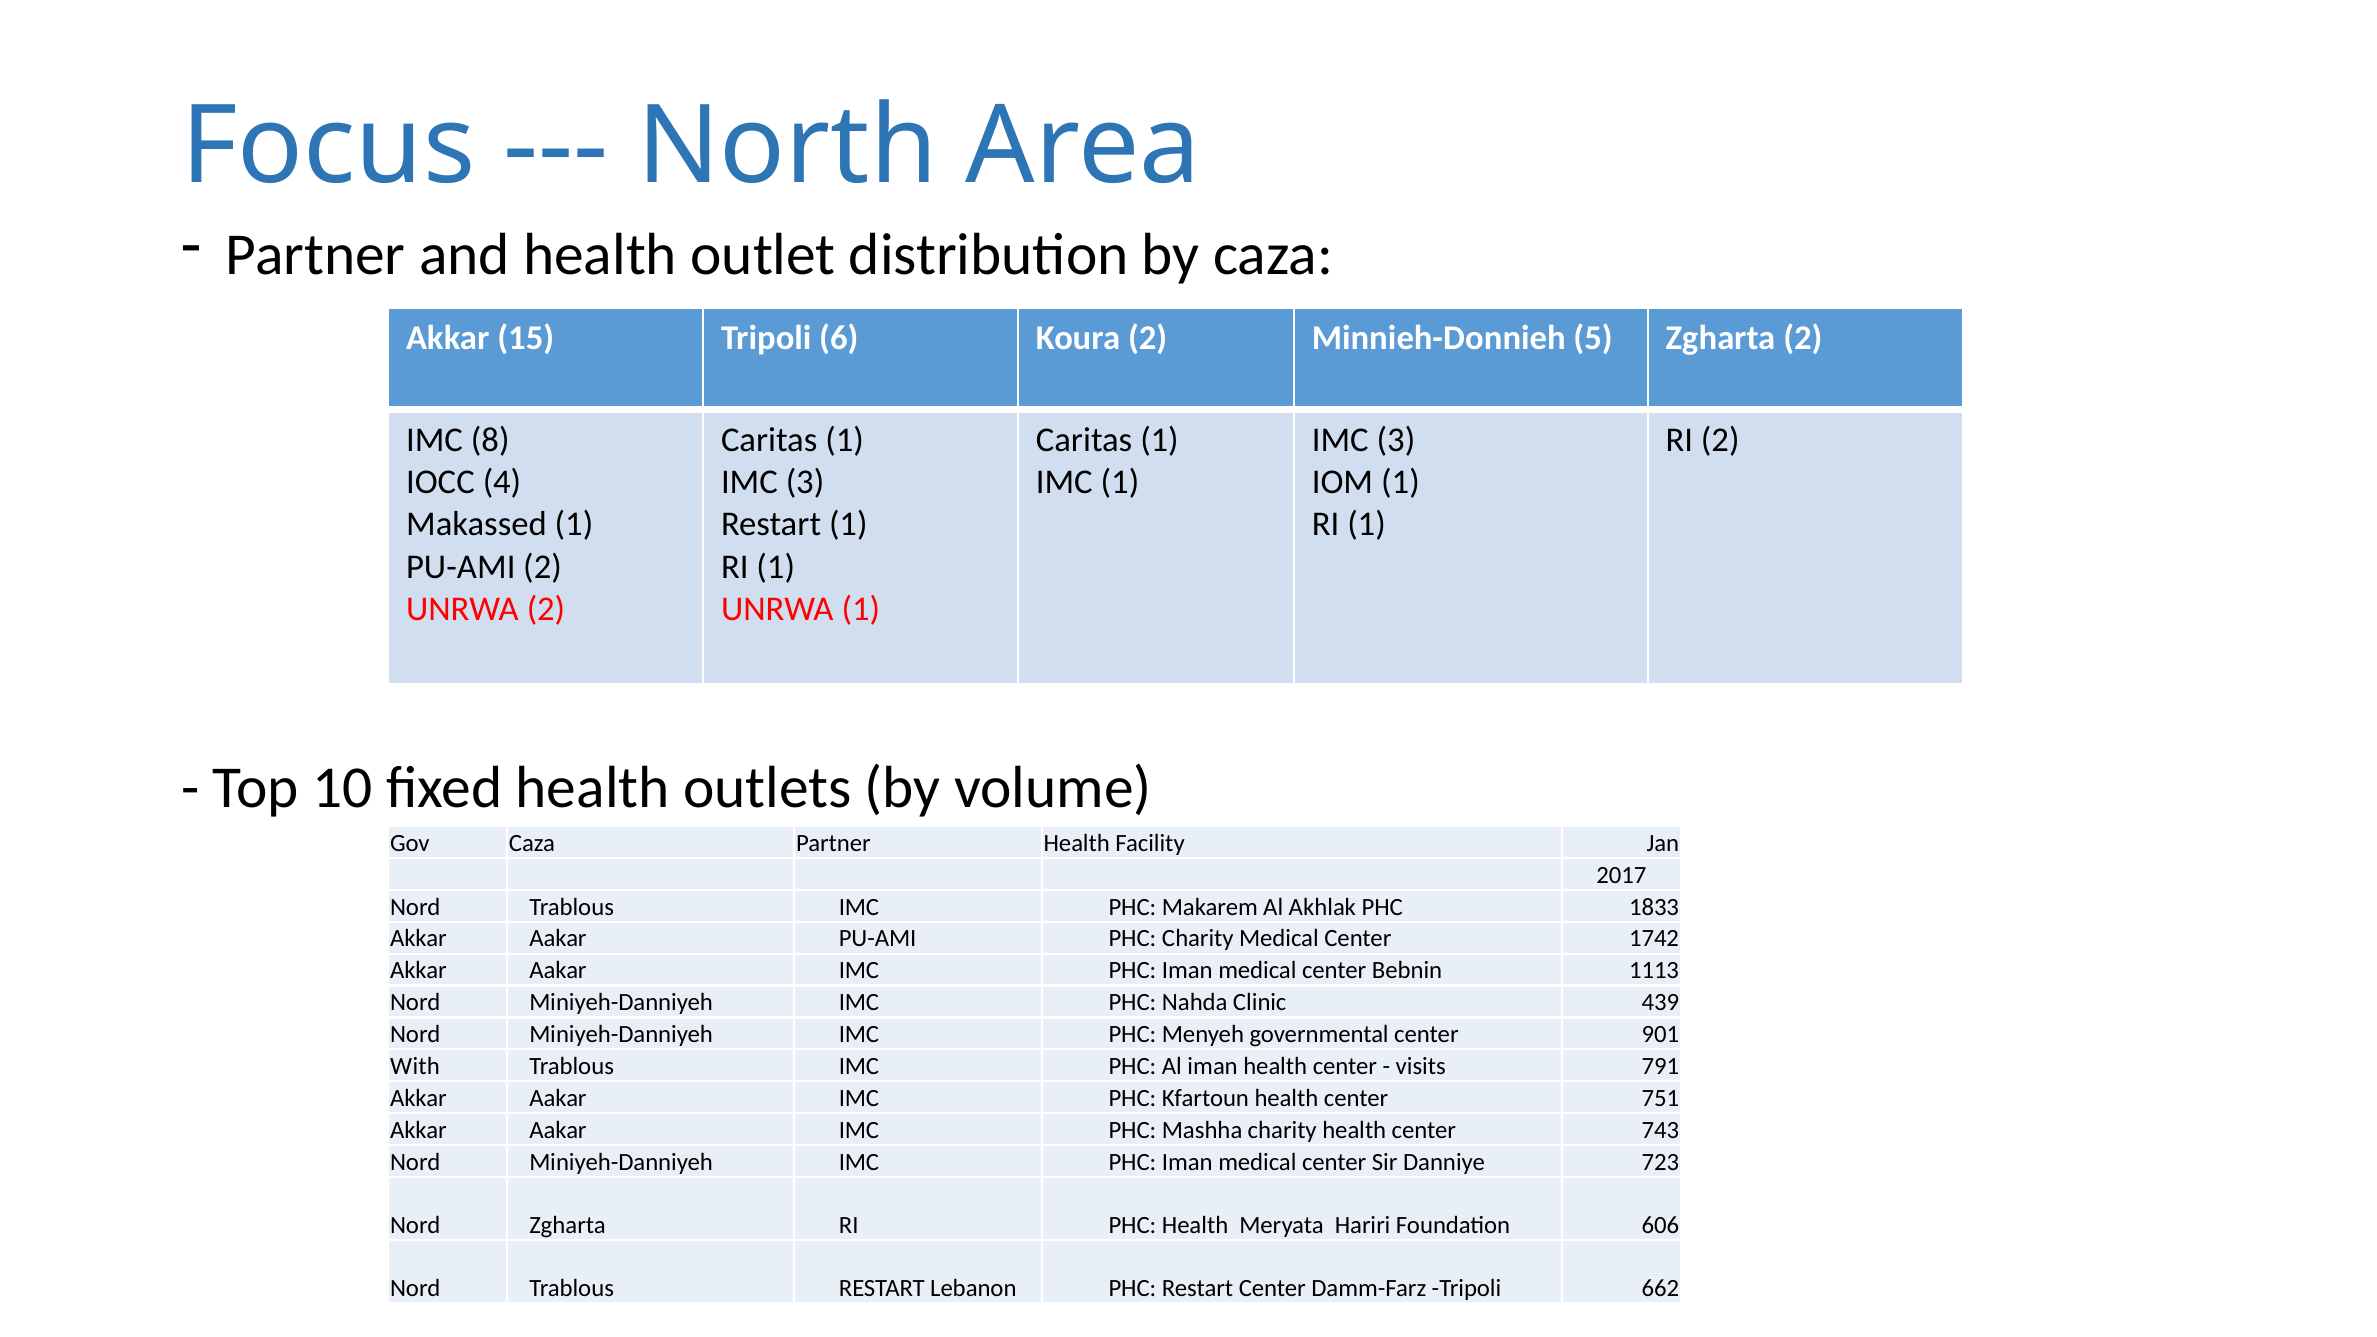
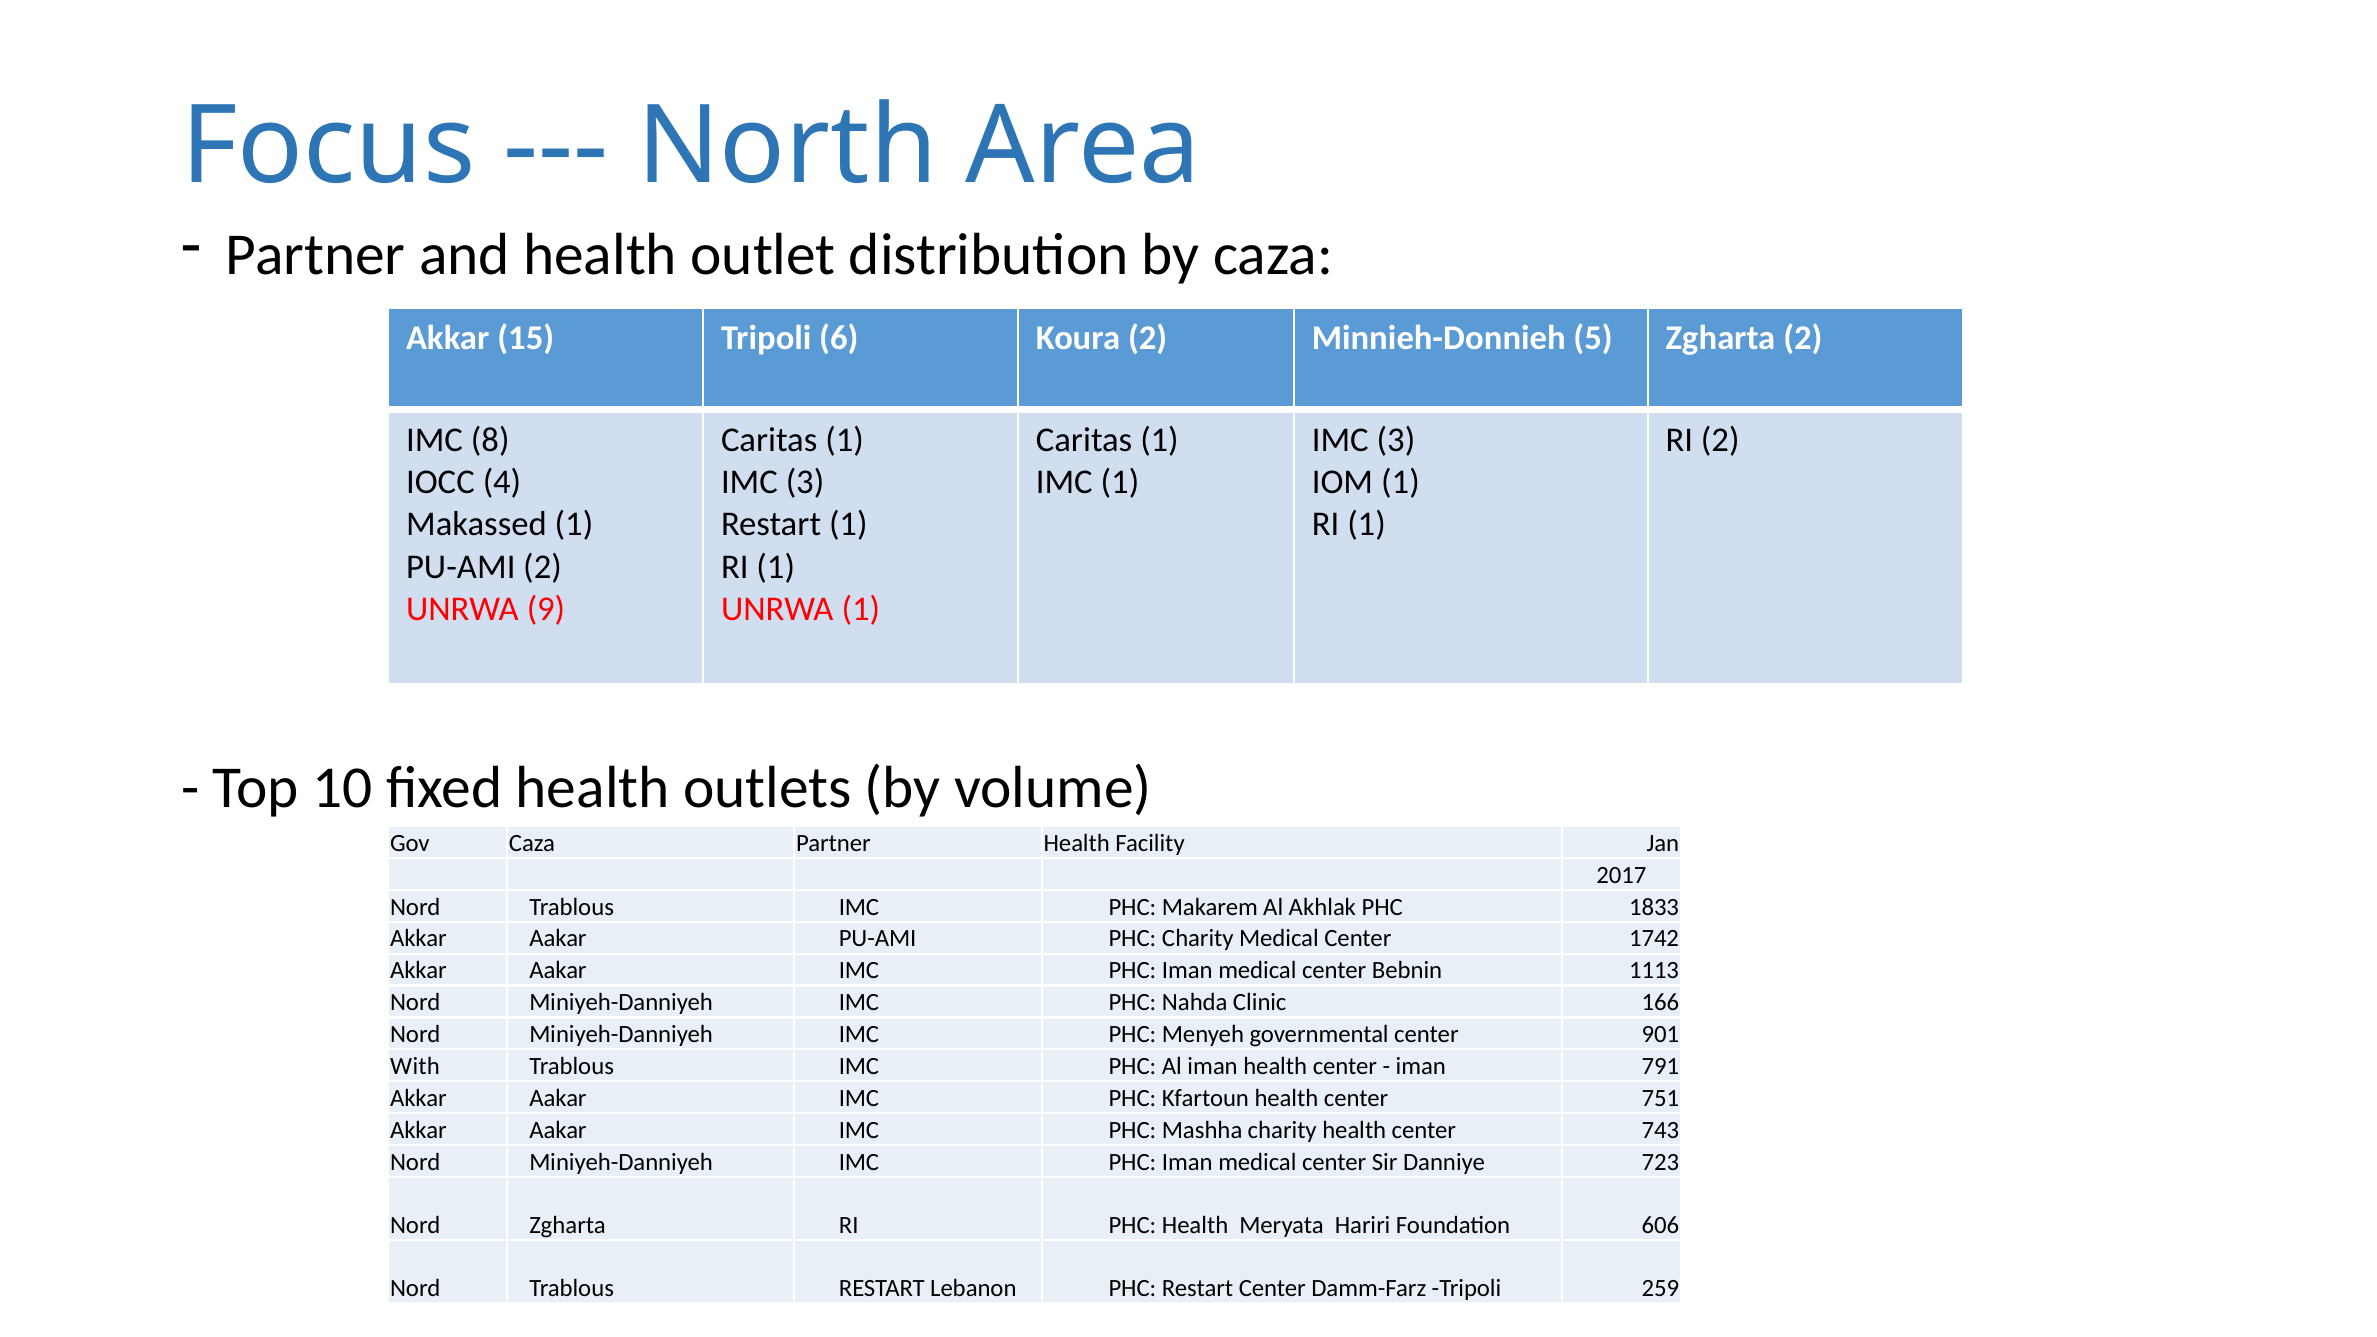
UNRWA 2: 2 -> 9
439: 439 -> 166
visits at (1421, 1067): visits -> iman
662: 662 -> 259
